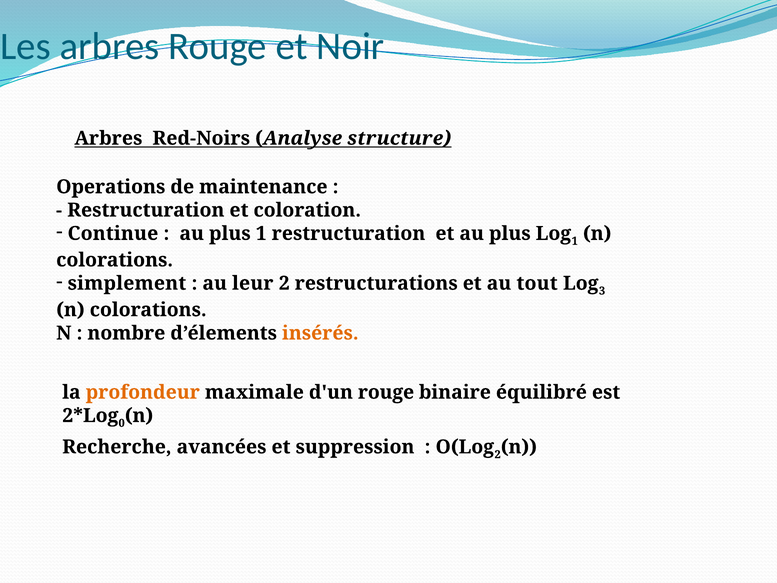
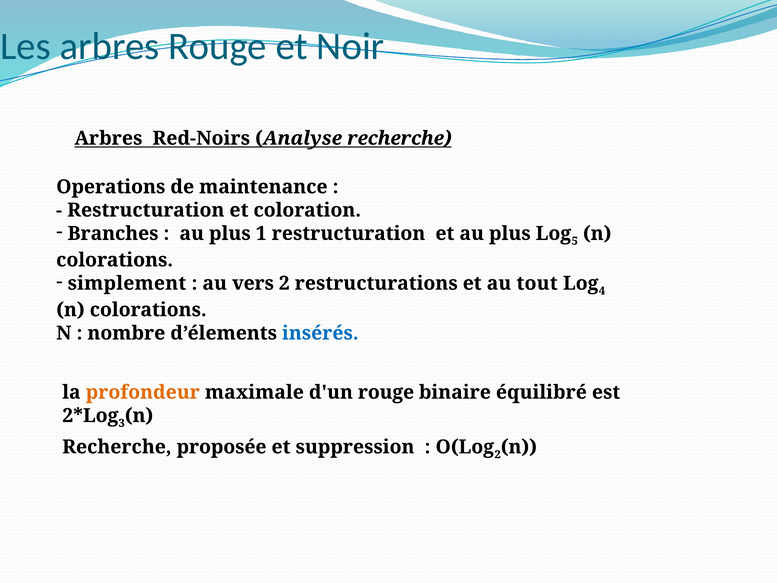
Analyse structure: structure -> recherche
Continue: Continue -> Branches
1 at (575, 241): 1 -> 5
leur: leur -> vers
3: 3 -> 4
insérés colour: orange -> blue
0: 0 -> 3
avancées: avancées -> proposée
